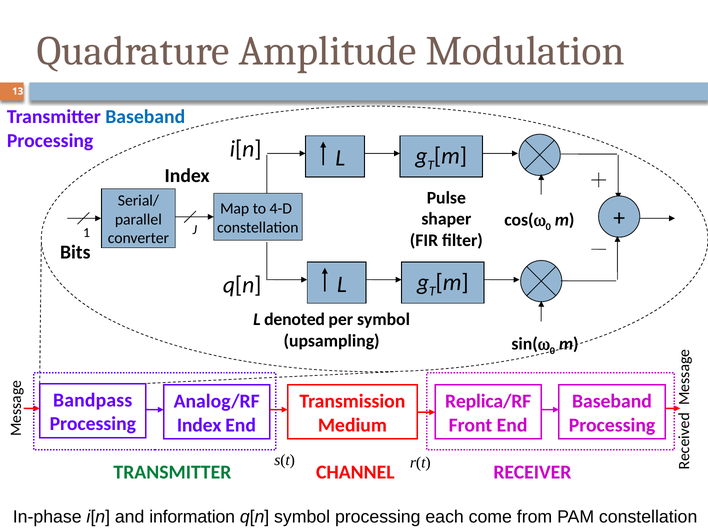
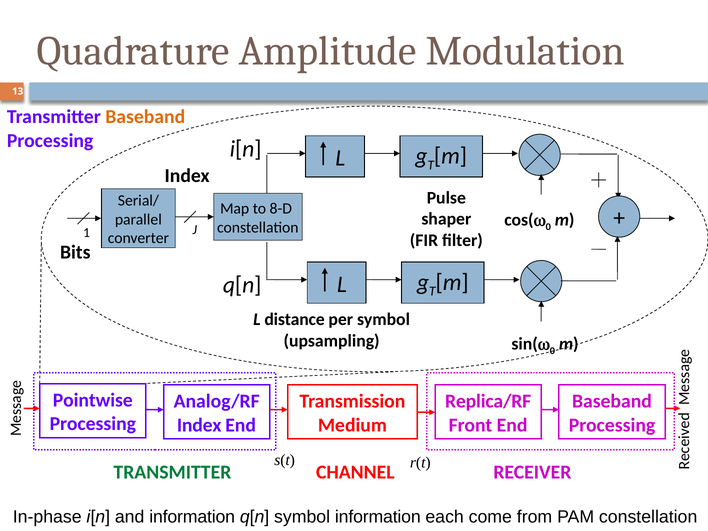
Baseband at (145, 117) colour: blue -> orange
4-D: 4-D -> 8-D
denoted: denoted -> distance
Bandpass: Bandpass -> Pointwise
symbol processing: processing -> information
